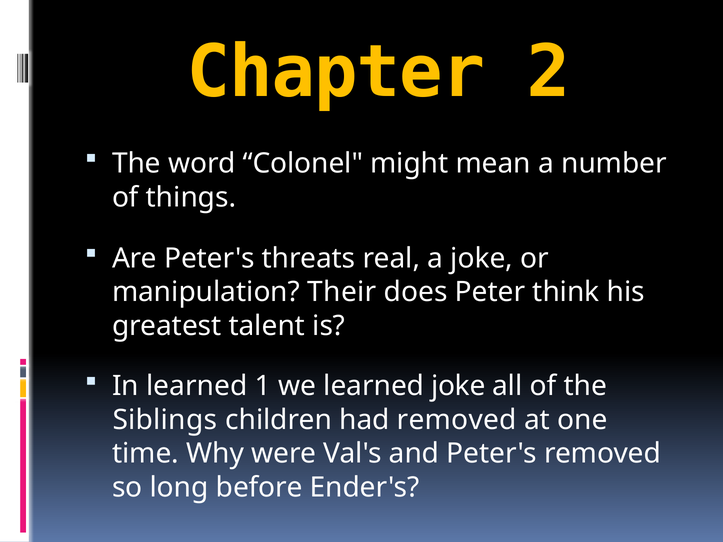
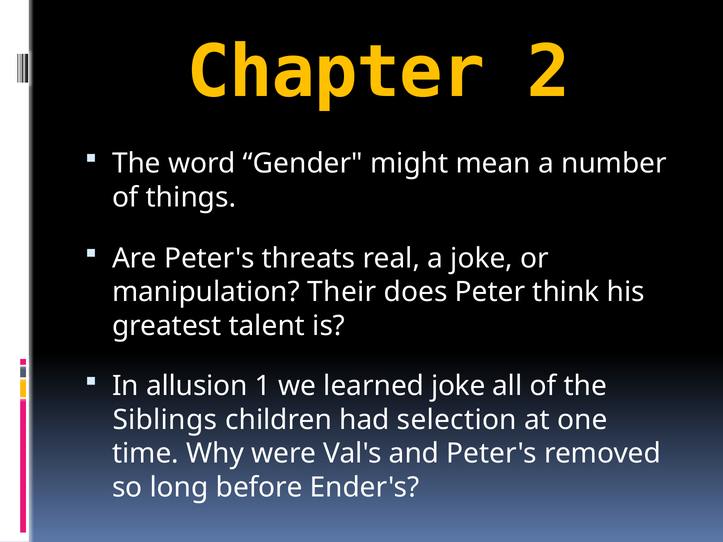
Colonel: Colonel -> Gender
In learned: learned -> allusion
had removed: removed -> selection
